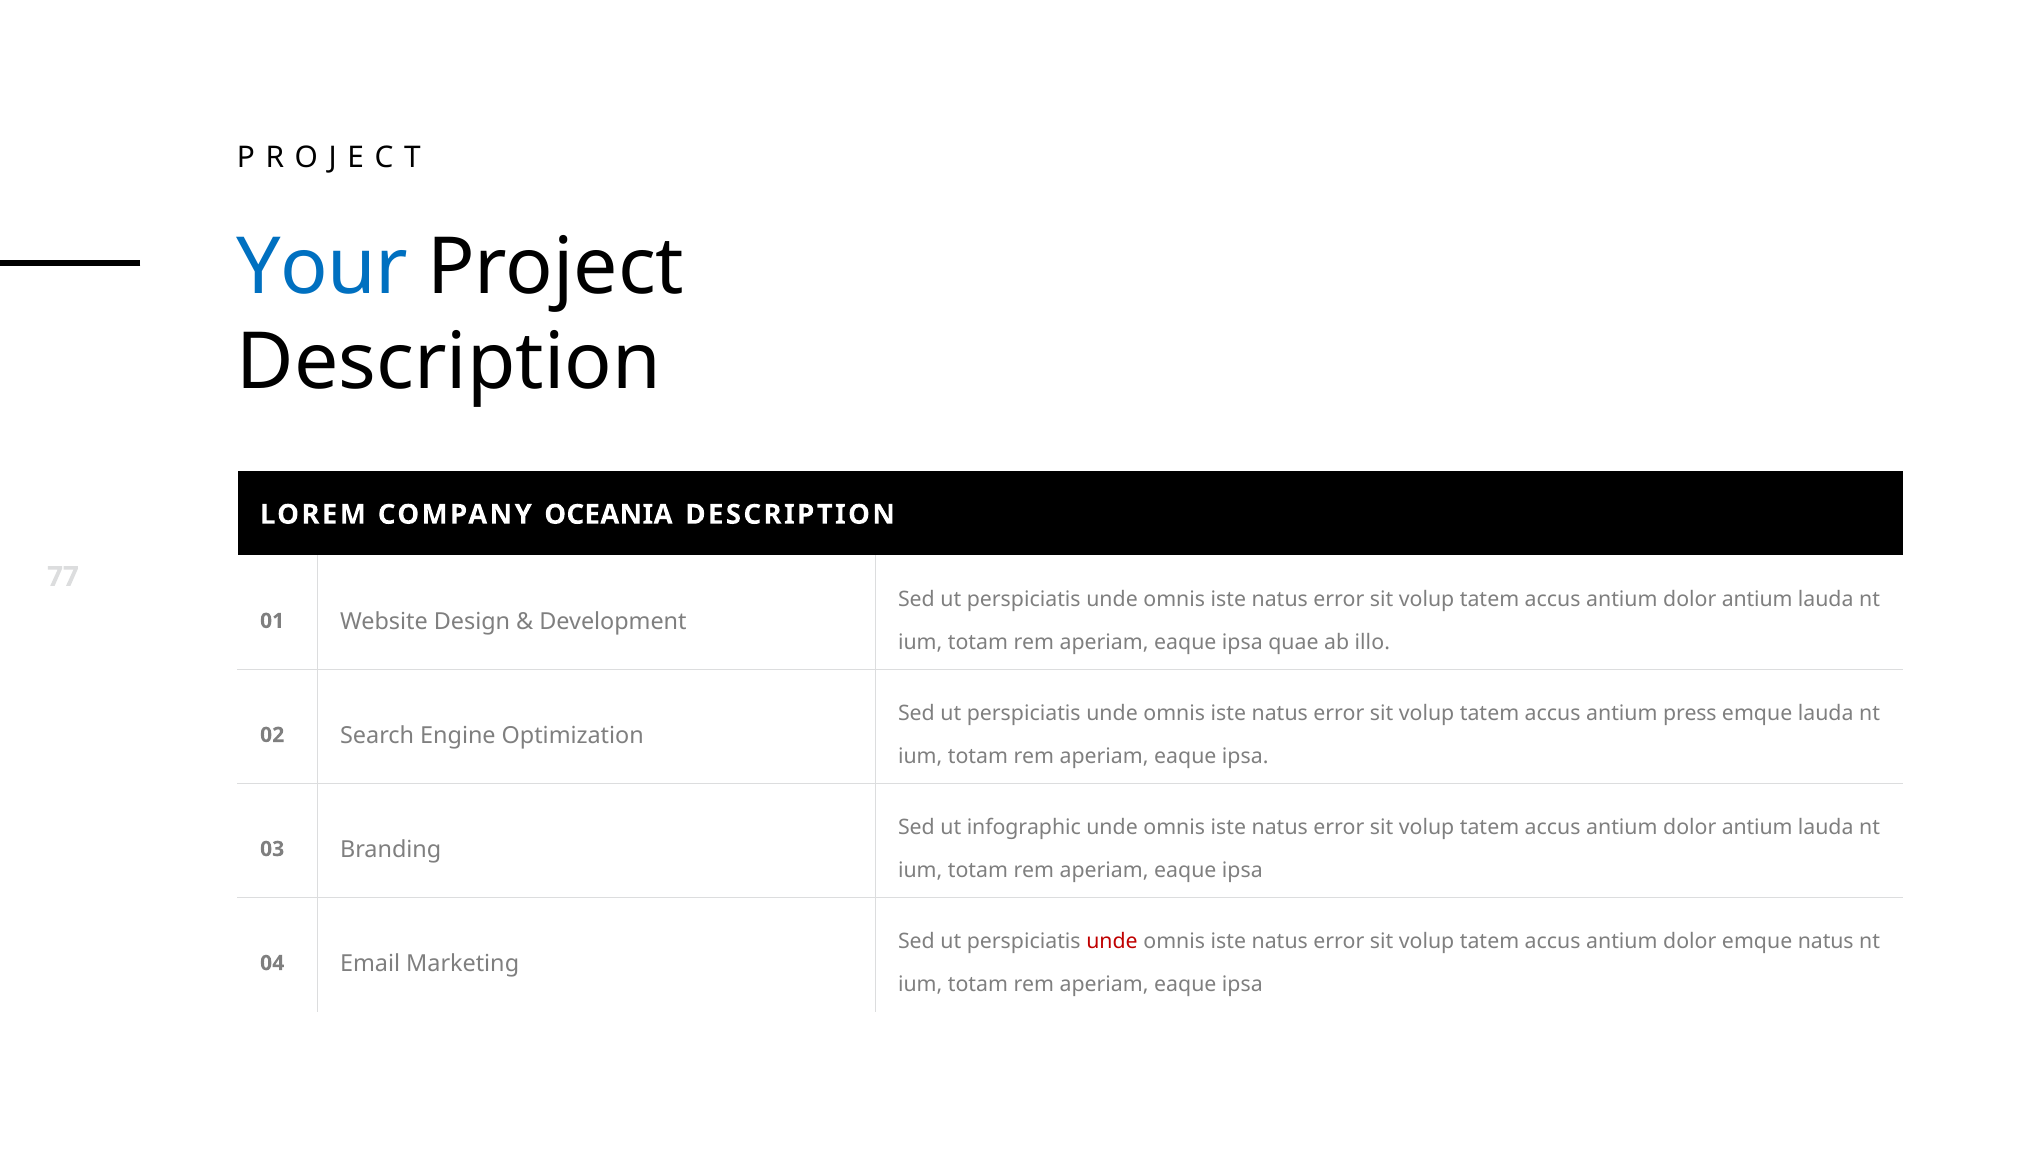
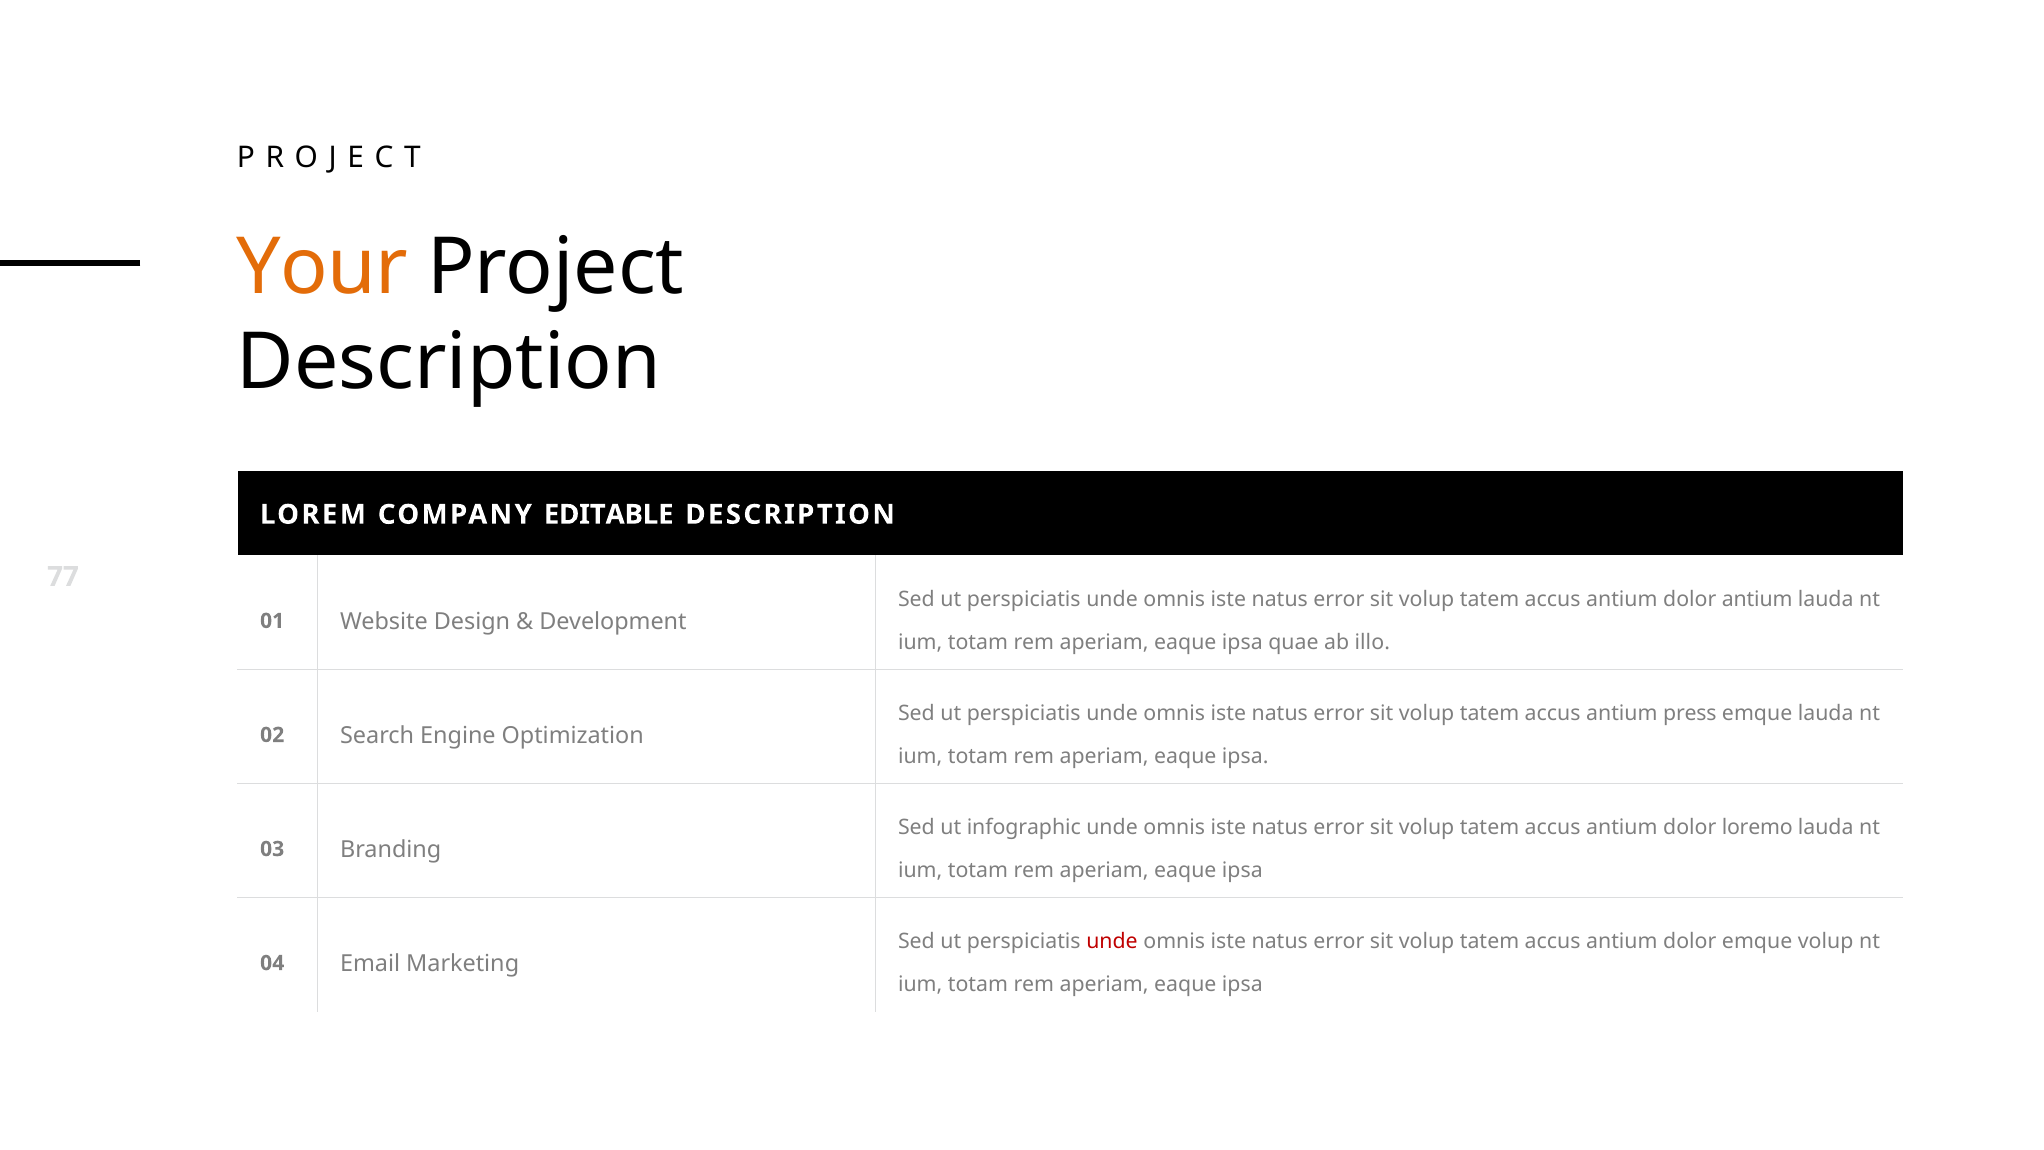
Your colour: blue -> orange
OCEANIA: OCEANIA -> EDITABLE
antium at (1757, 827): antium -> loremo
emque natus: natus -> volup
